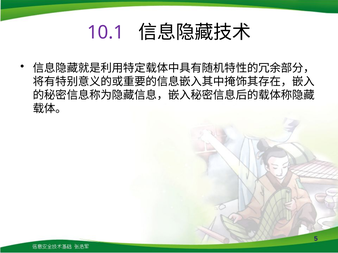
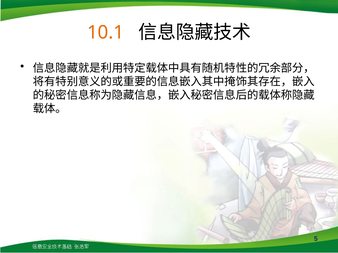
10.1 colour: purple -> orange
